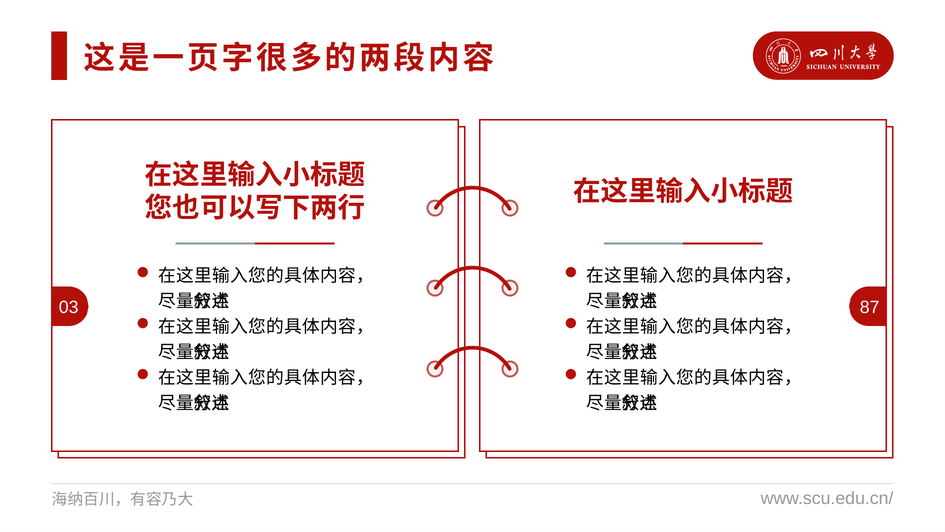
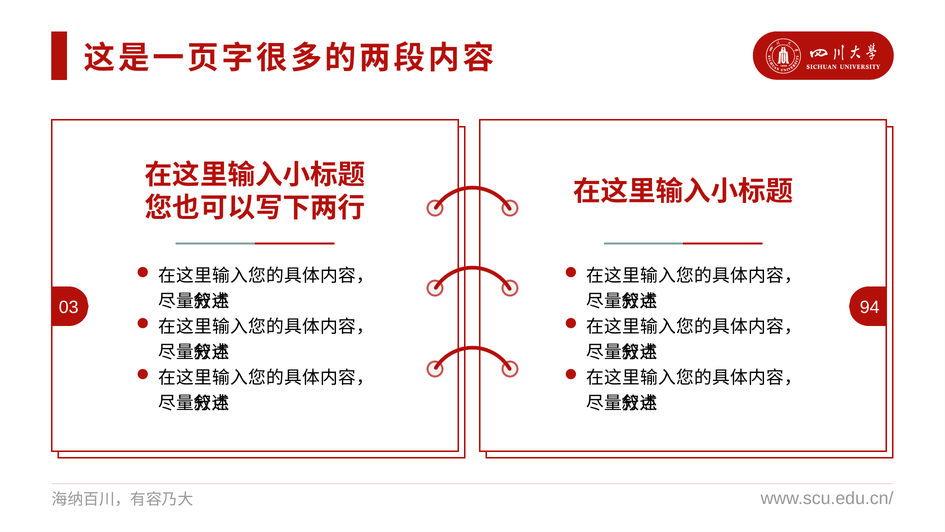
87: 87 -> 94
